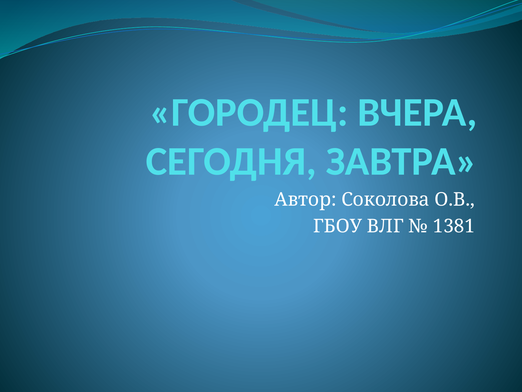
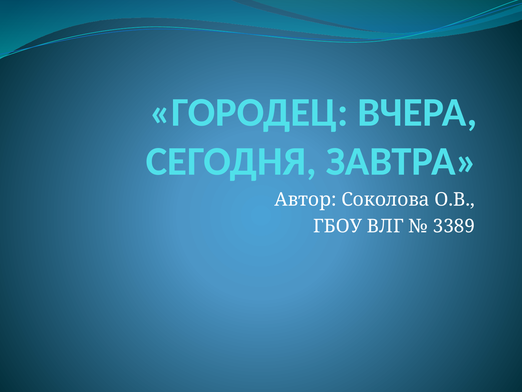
1381: 1381 -> 3389
